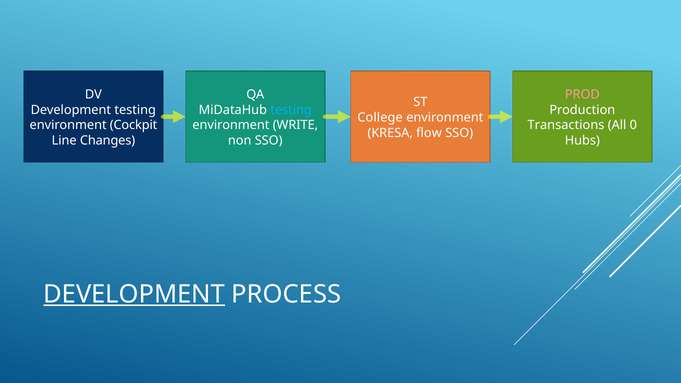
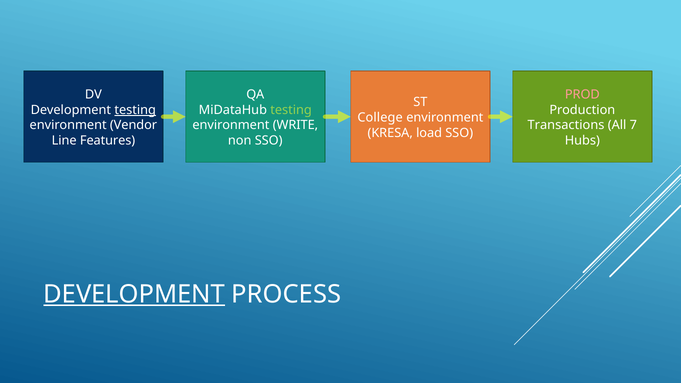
testing at (135, 110) underline: none -> present
testing at (291, 110) colour: light blue -> light green
Cockpit: Cockpit -> Vendor
0: 0 -> 7
flow: flow -> load
Changes: Changes -> Features
